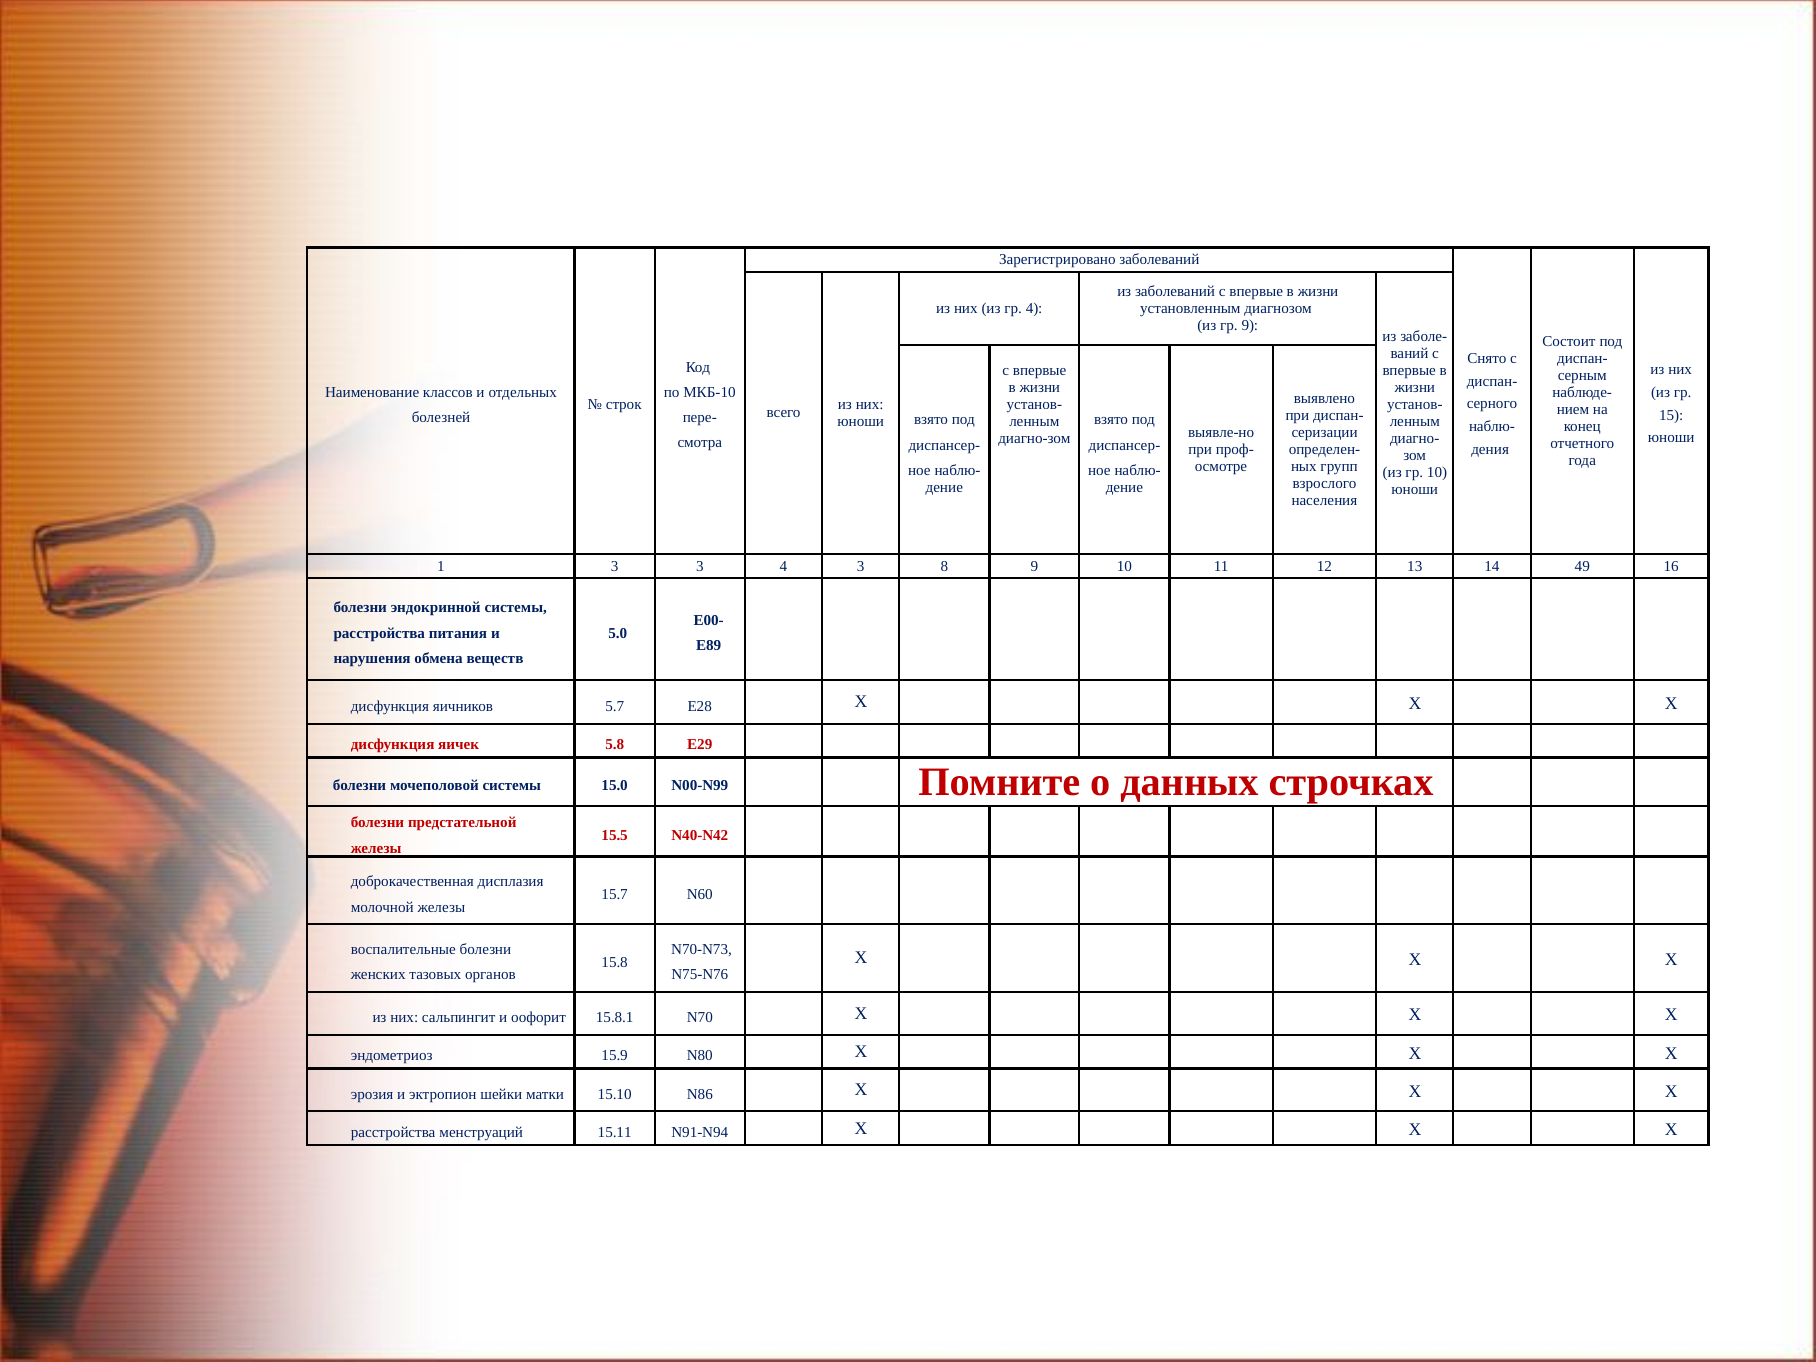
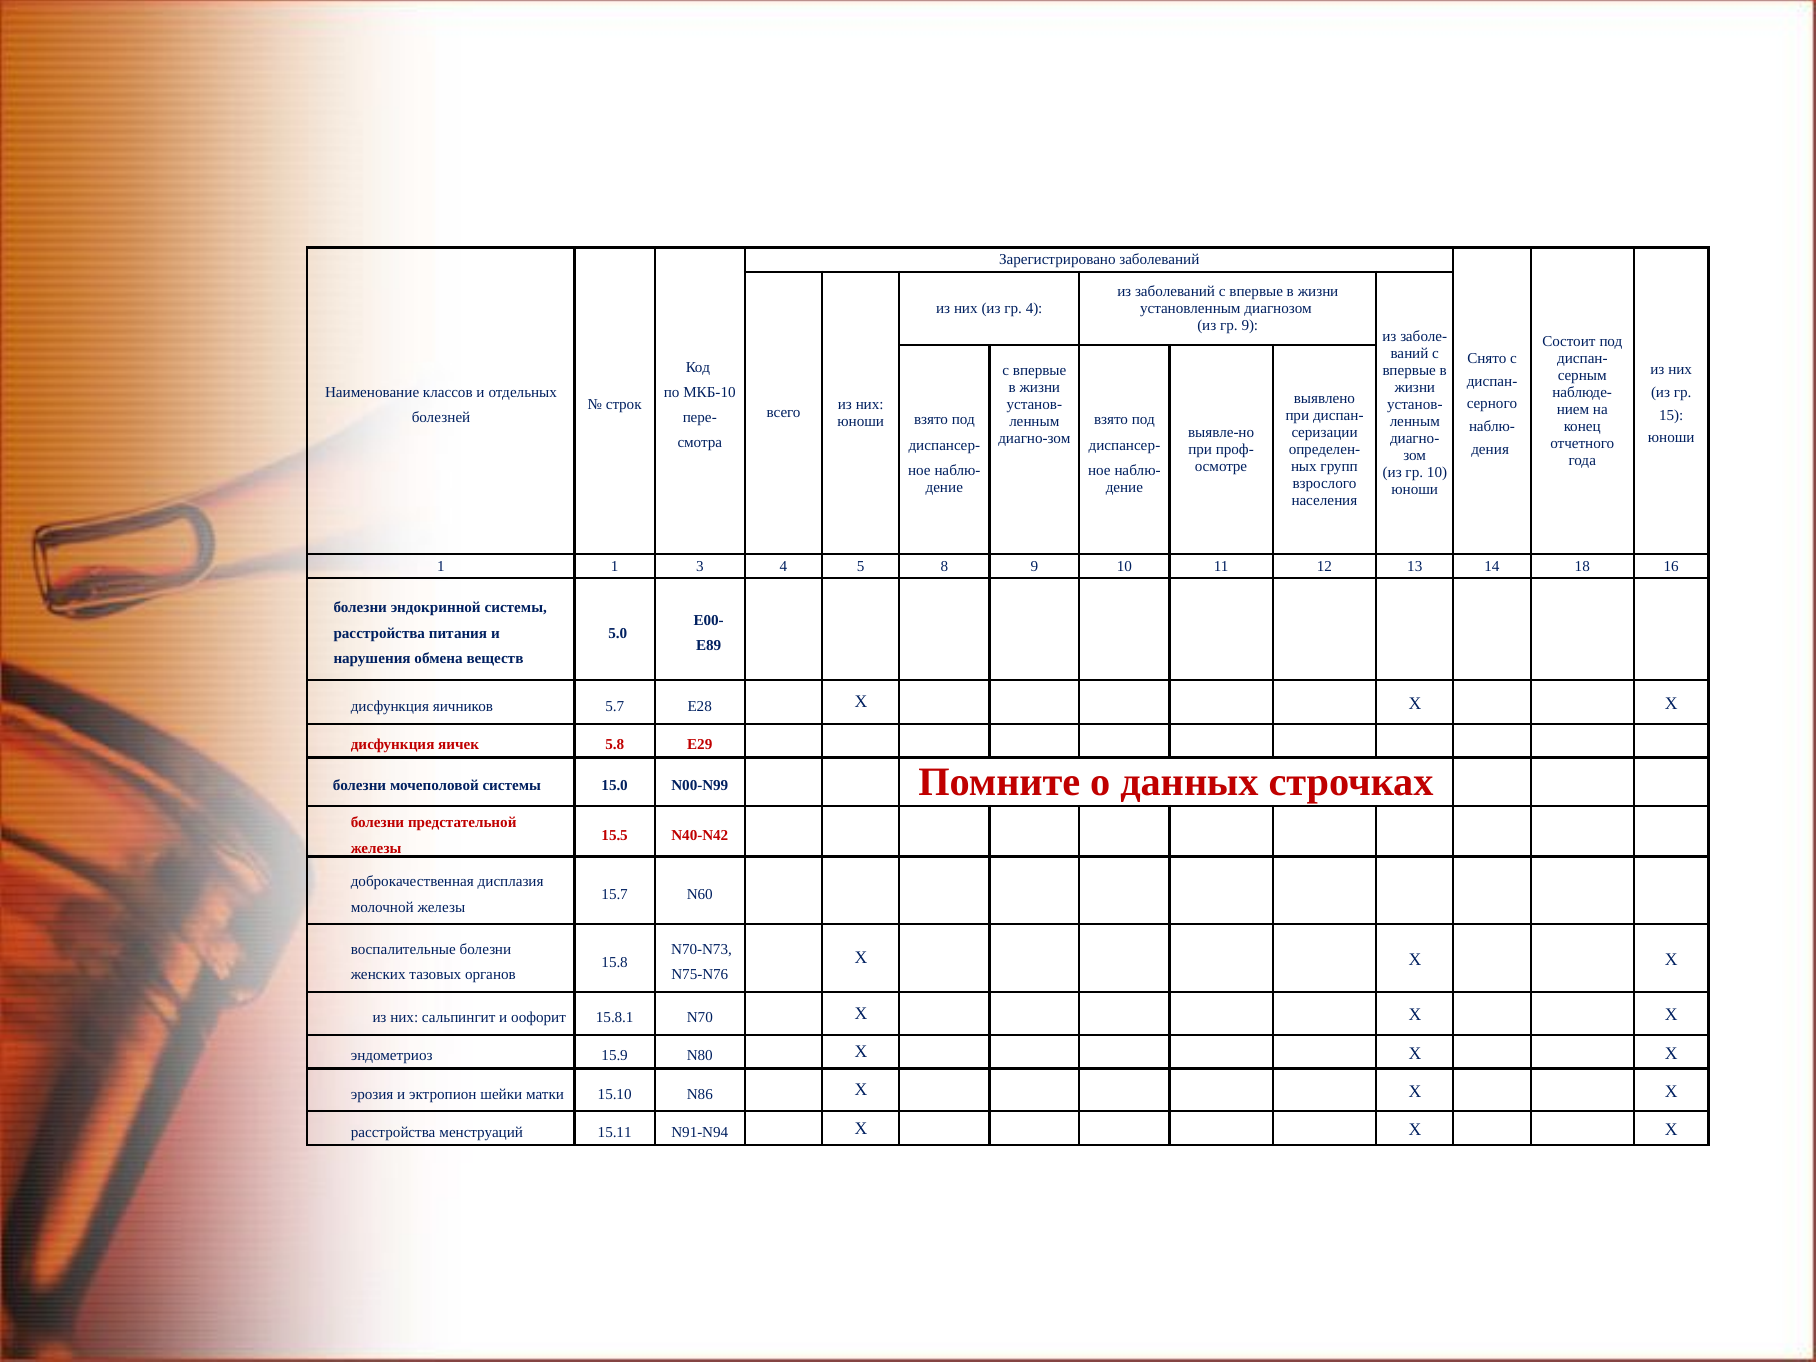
1 3: 3 -> 1
4 3: 3 -> 5
49: 49 -> 18
